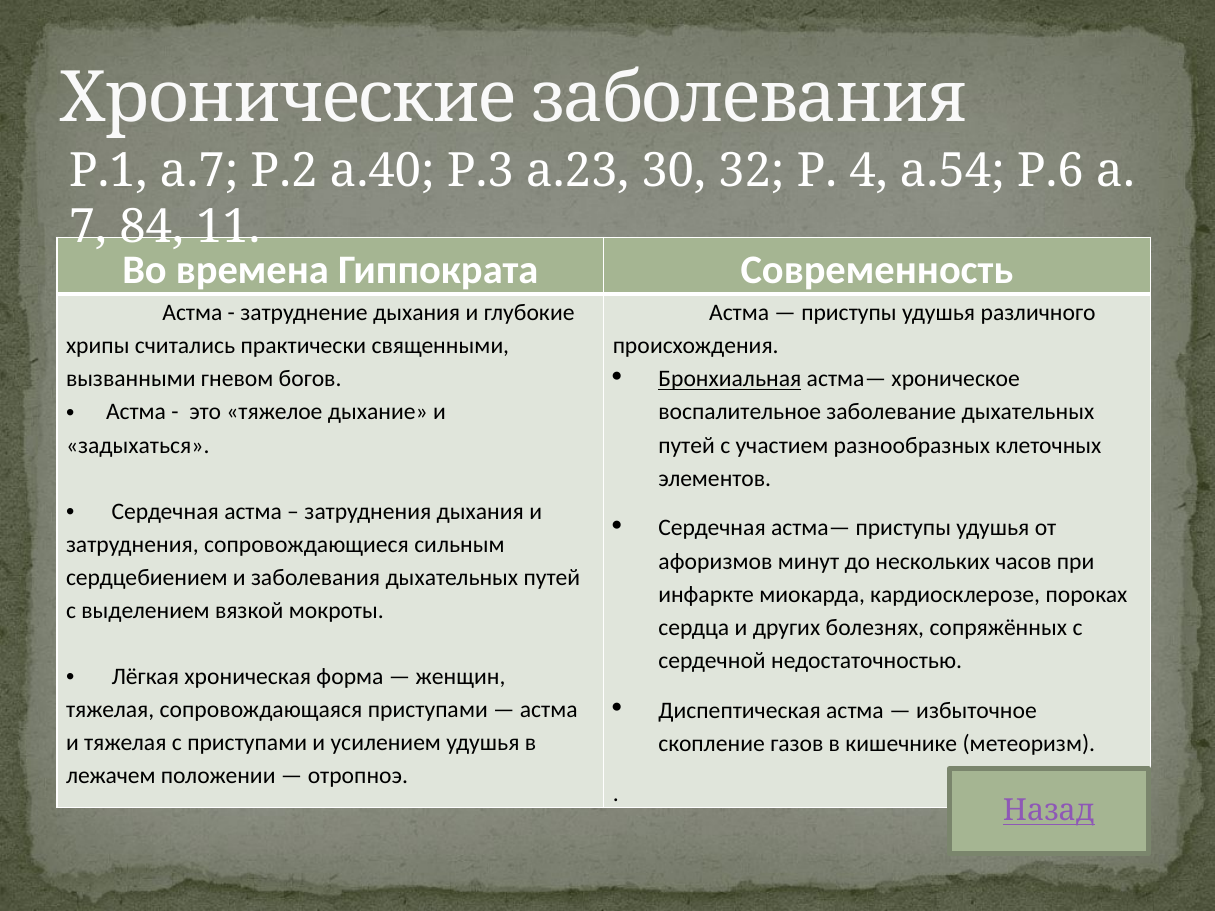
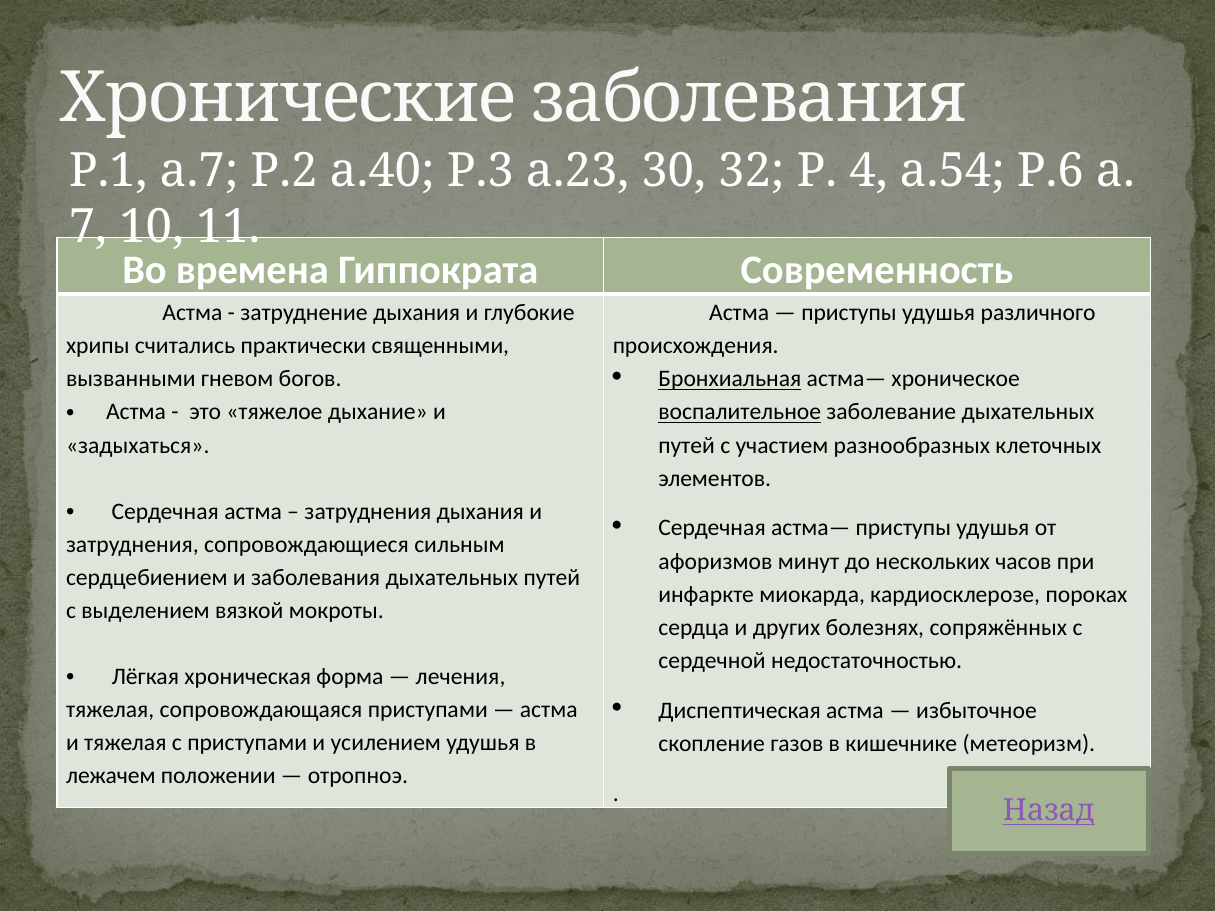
84: 84 -> 10
воспалительное underline: none -> present
женщин: женщин -> лечения
